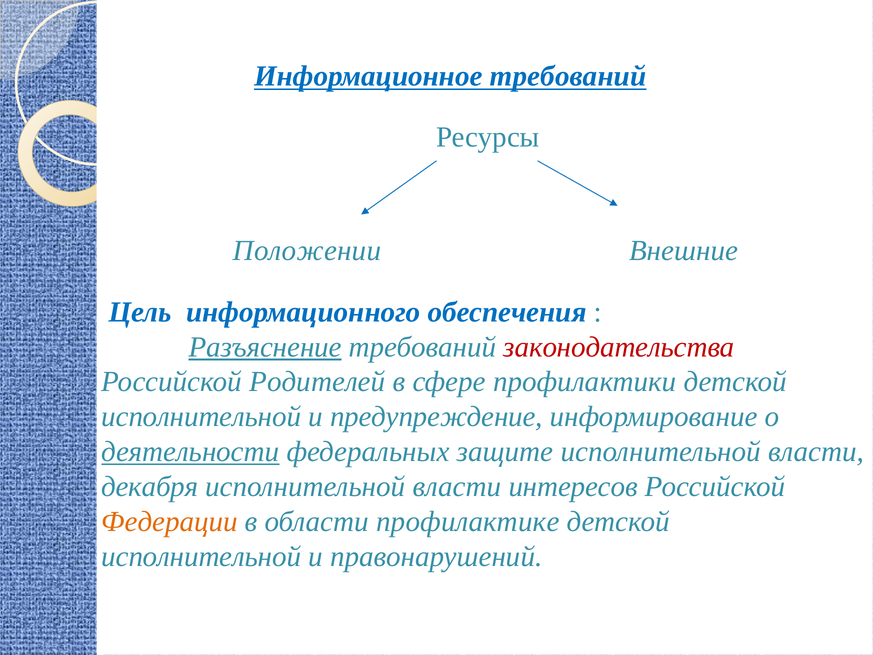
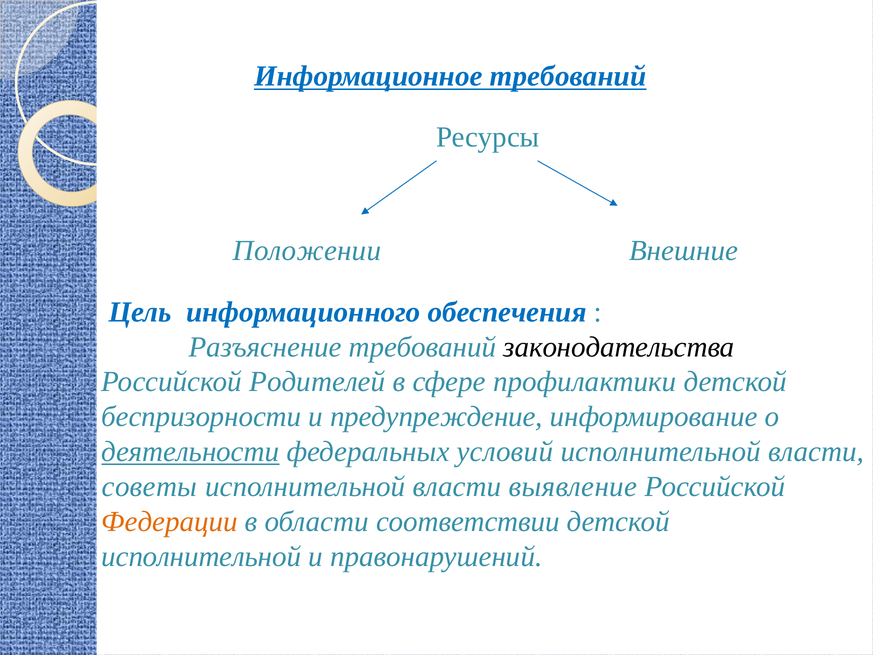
Разъяснение underline: present -> none
законодательства colour: red -> black
исполнительной at (201, 417): исполнительной -> беспризорности
защите: защите -> условий
декабря: декабря -> советы
интересов: интересов -> выявление
профилактике: профилактике -> соответствии
